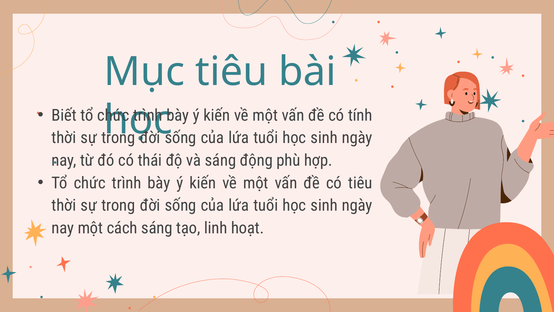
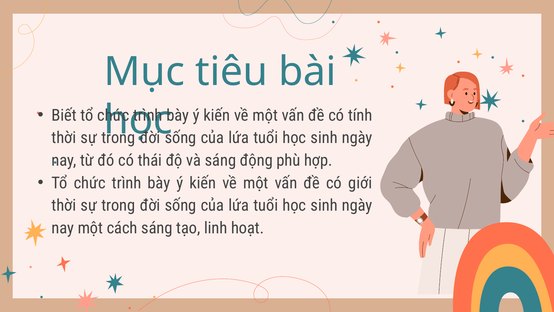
có tiêu: tiêu -> giới
